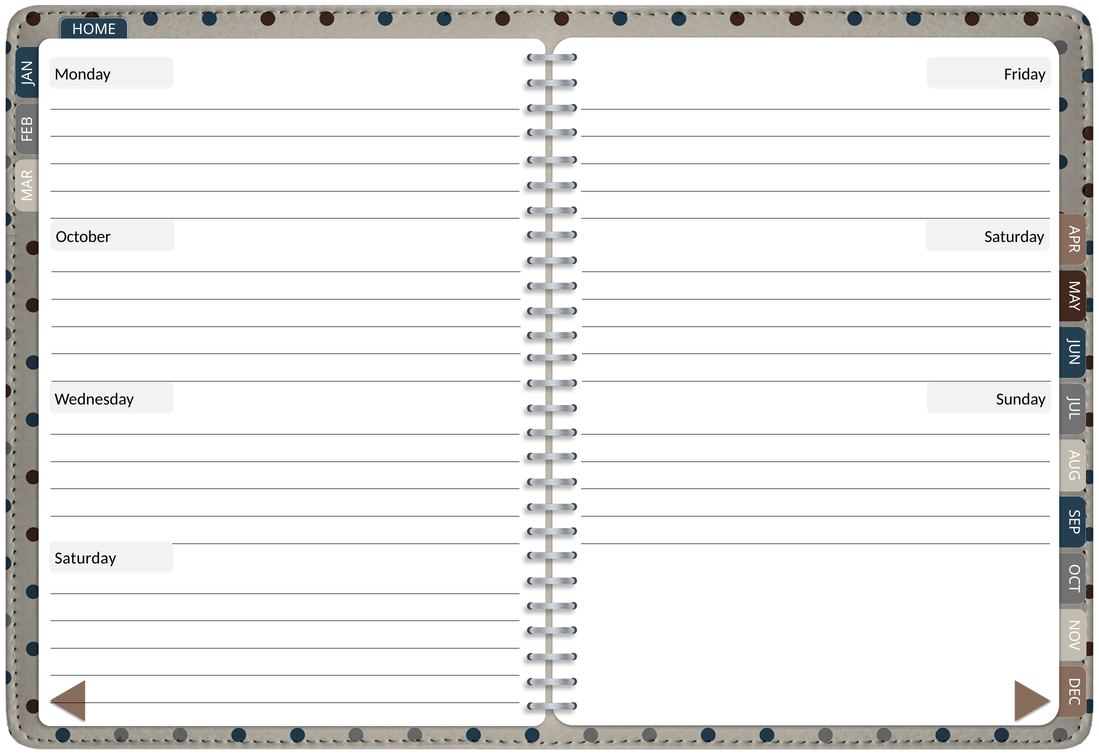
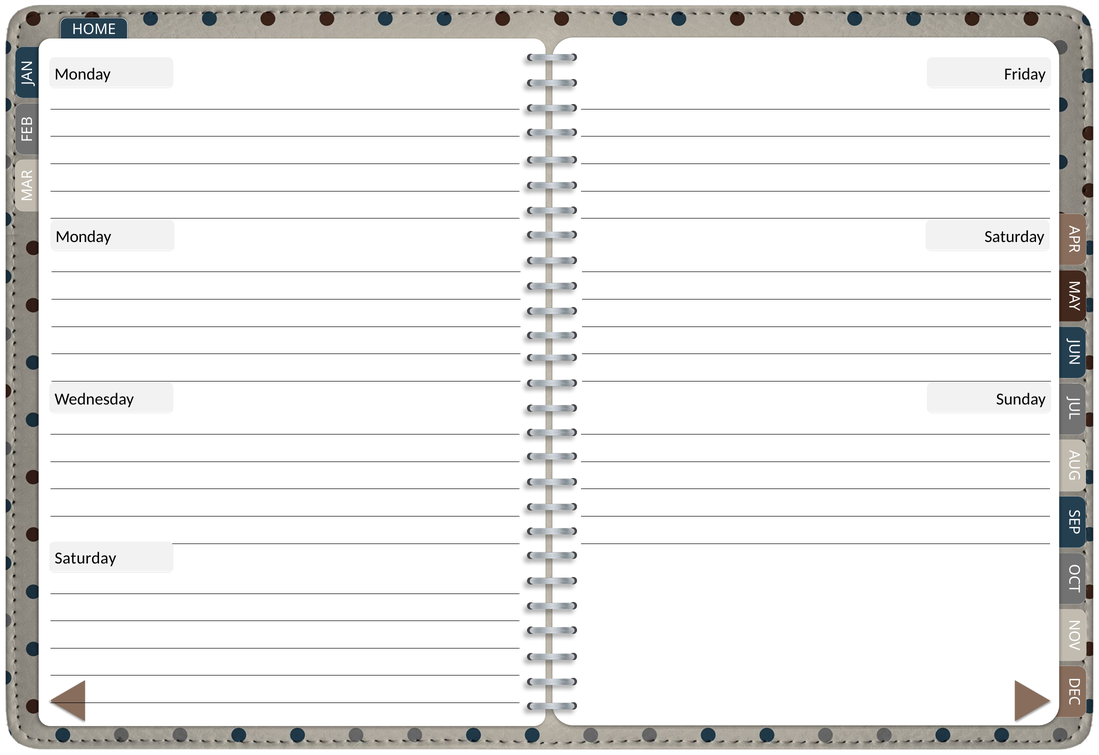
October at (83, 237): October -> Monday
